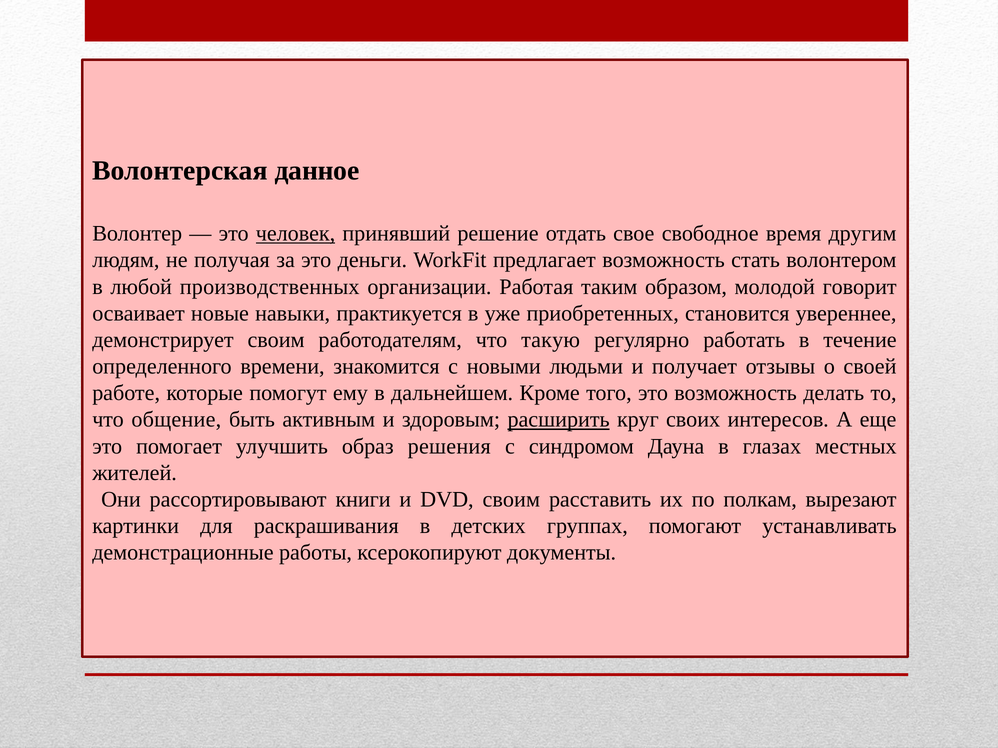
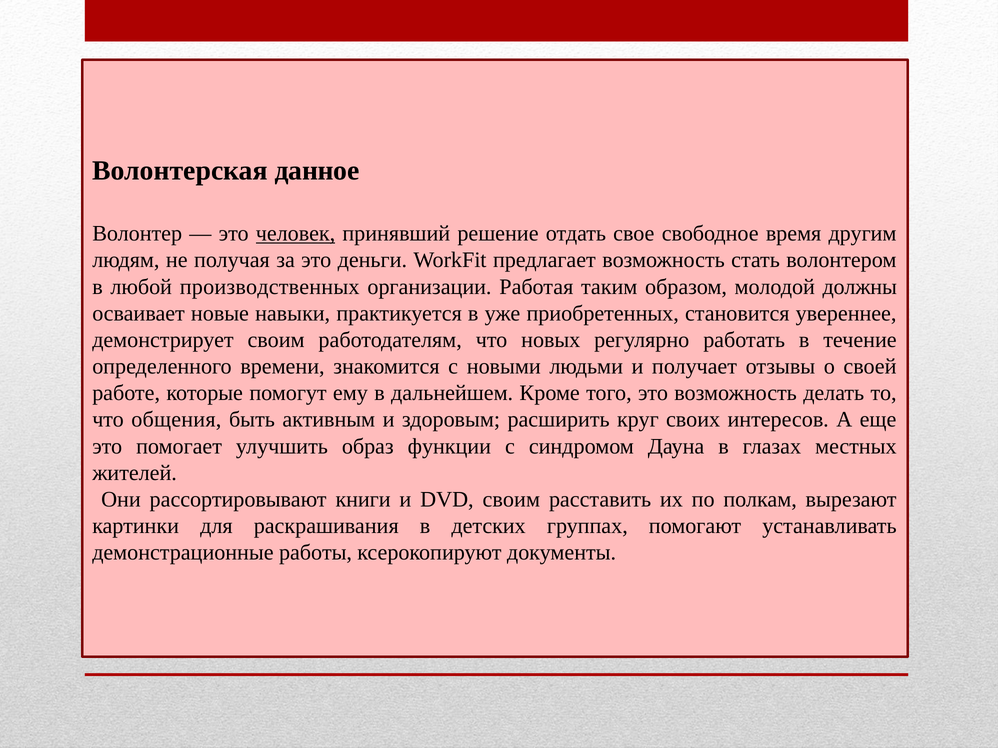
говорит: говорит -> должны
такую: такую -> новых
общение: общение -> общения
расширить underline: present -> none
решения: решения -> функции
